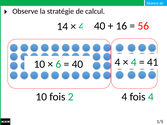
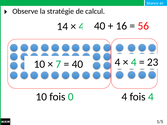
6: 6 -> 7
41: 41 -> 23
2: 2 -> 0
